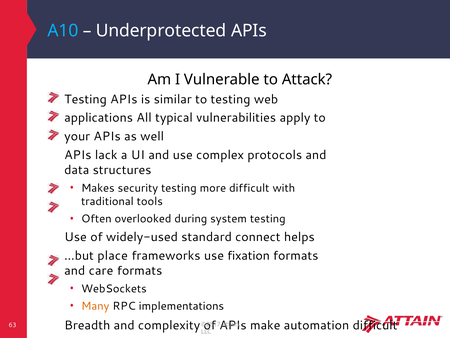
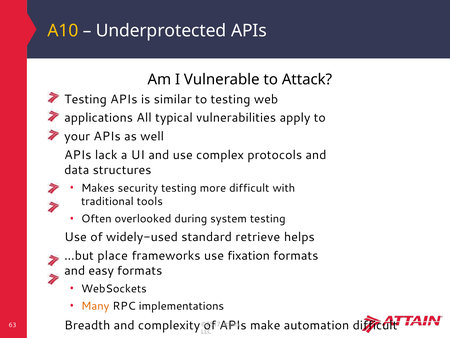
A10 colour: light blue -> yellow
connect: connect -> retrieve
care: care -> easy
